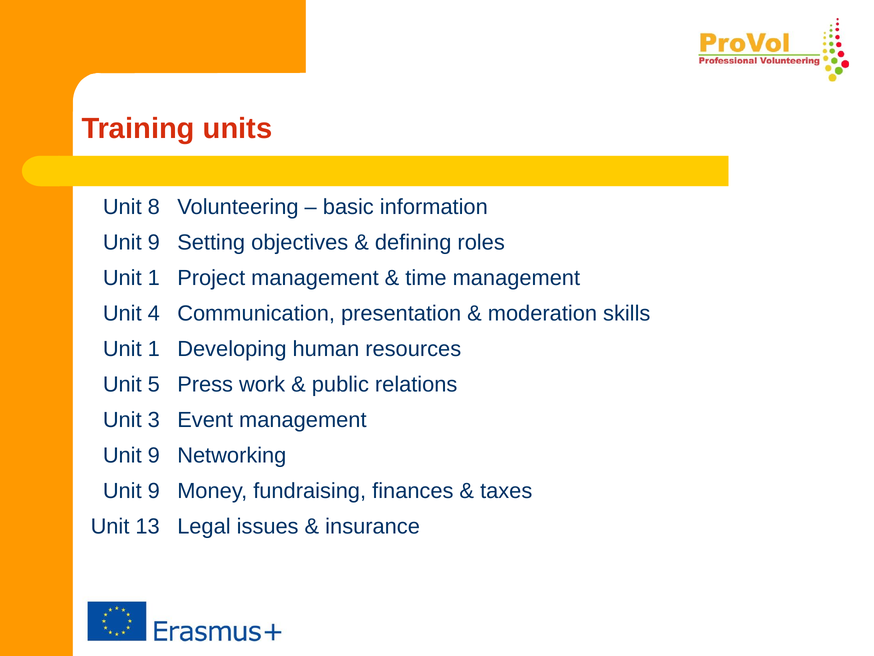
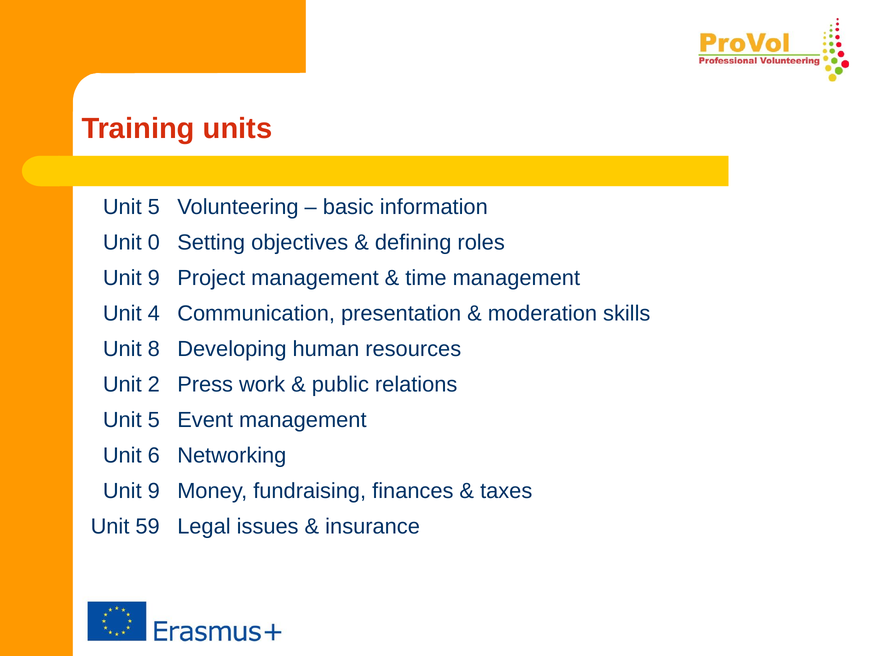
8 at (154, 207): 8 -> 5
9 at (154, 243): 9 -> 0
1 at (154, 278): 1 -> 9
1 at (154, 349): 1 -> 8
5: 5 -> 2
3 at (154, 420): 3 -> 5
9 at (154, 455): 9 -> 6
13: 13 -> 59
